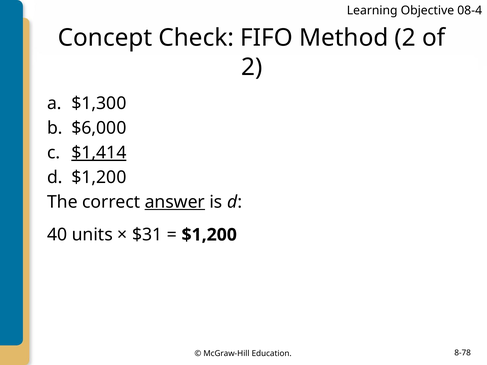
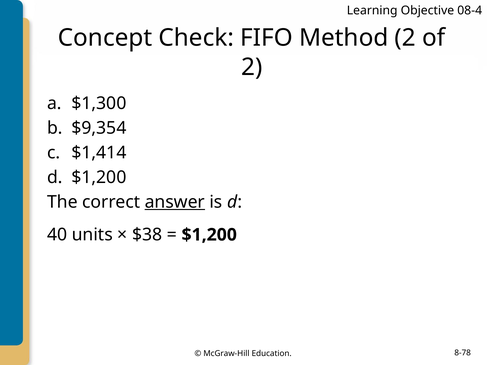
$6,000: $6,000 -> $9,354
$1,414 underline: present -> none
$31: $31 -> $38
